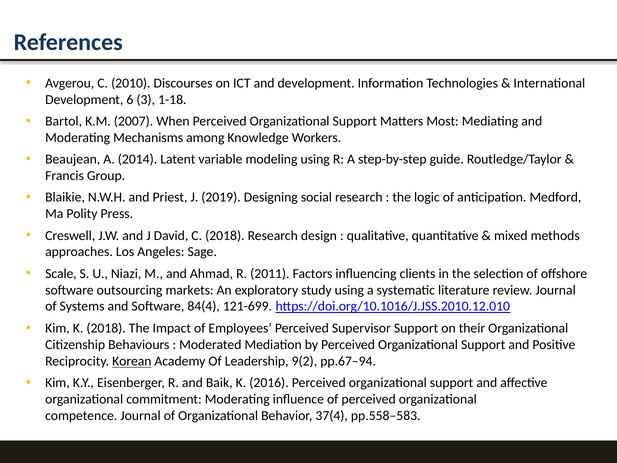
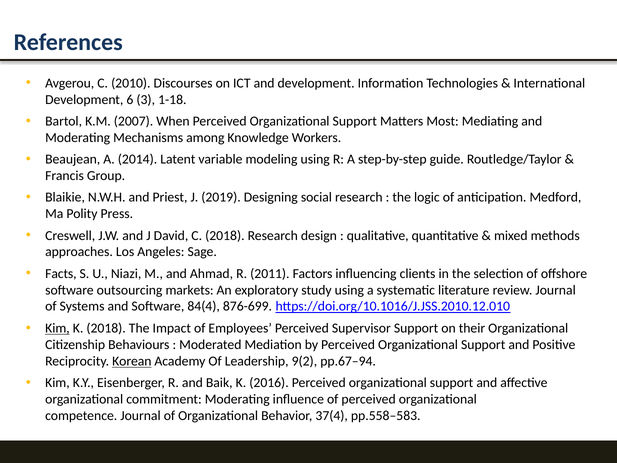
Scale: Scale -> Facts
121-699: 121-699 -> 876-699
Kim at (57, 328) underline: none -> present
